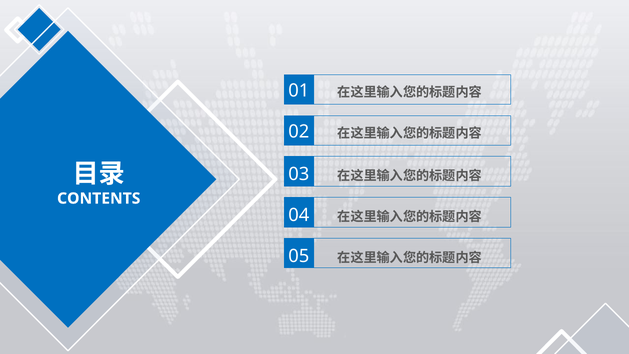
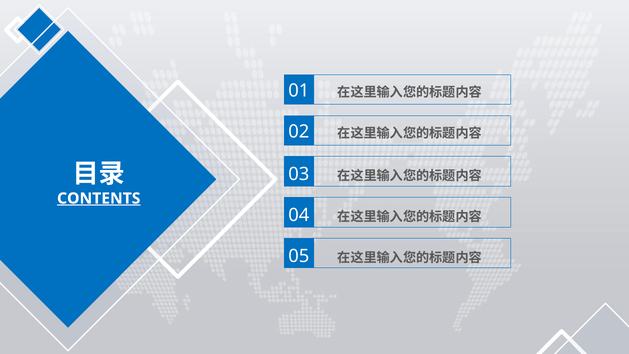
CONTENTS underline: none -> present
